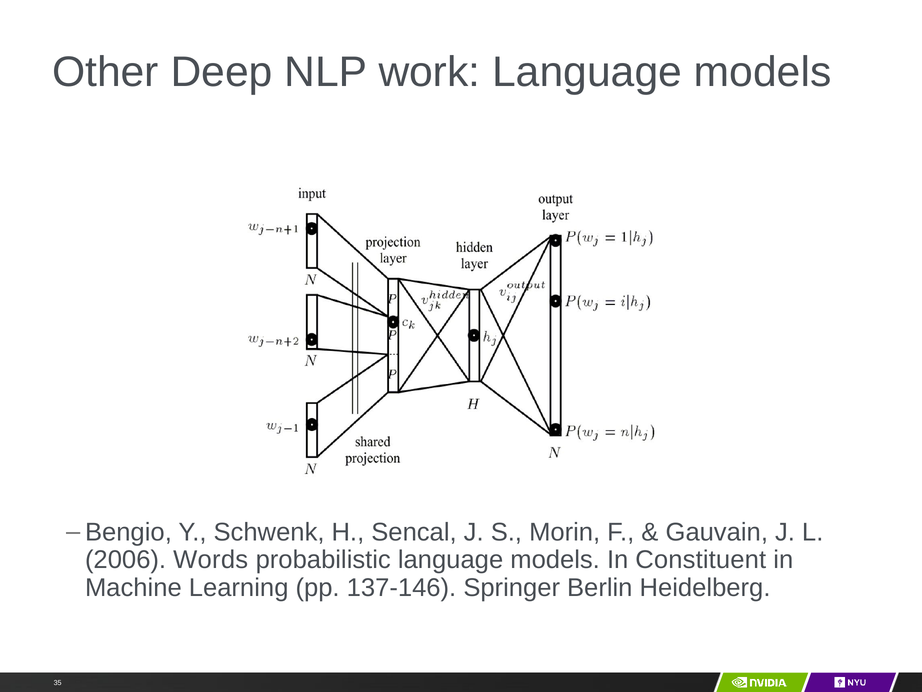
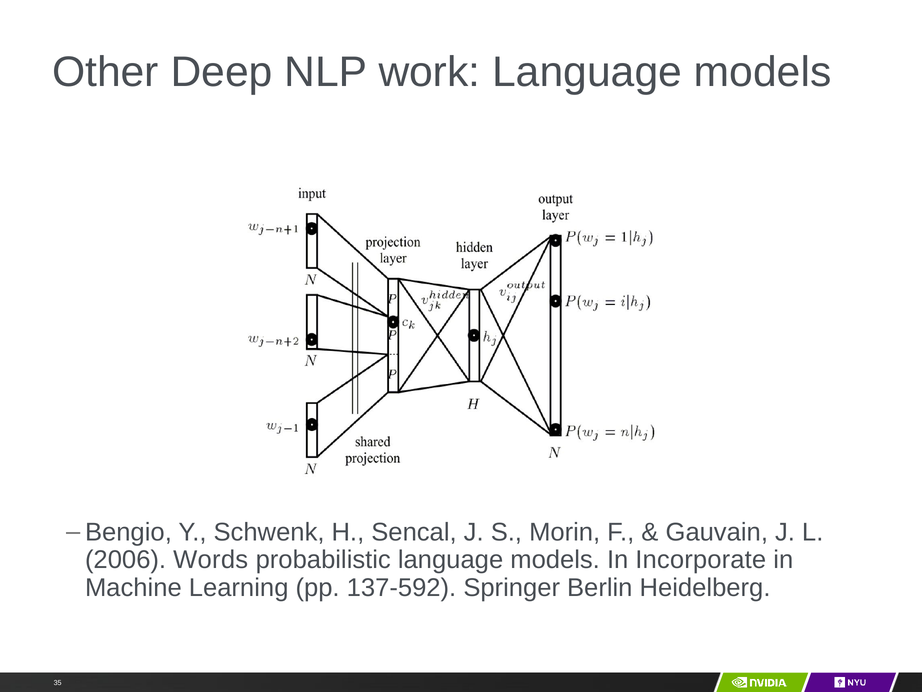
Constituent: Constituent -> Incorporate
137-146: 137-146 -> 137-592
